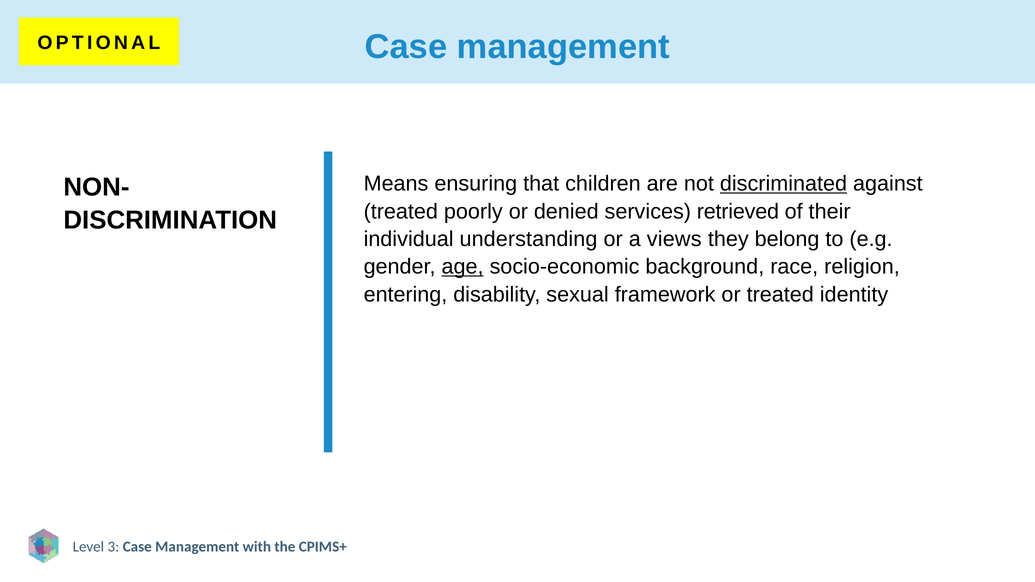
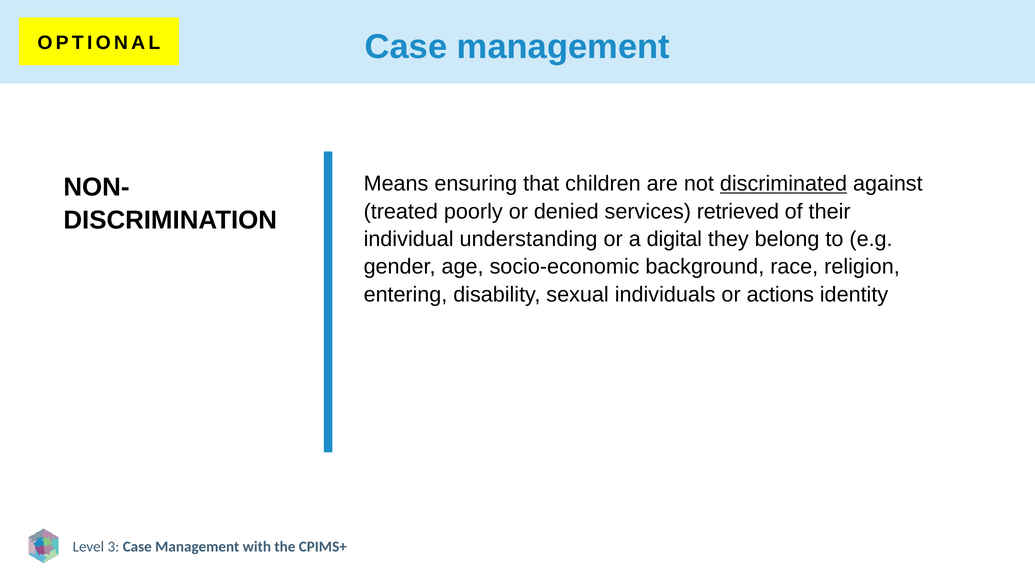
views: views -> digital
age underline: present -> none
framework: framework -> individuals
or treated: treated -> actions
